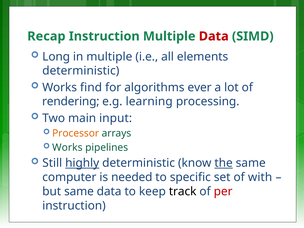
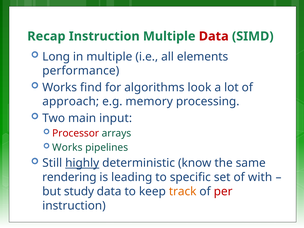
deterministic at (81, 71): deterministic -> performance
ever: ever -> look
rendering: rendering -> approach
learning: learning -> memory
Processor colour: orange -> red
the underline: present -> none
computer: computer -> rendering
needed: needed -> leading
but same: same -> study
track colour: black -> orange
